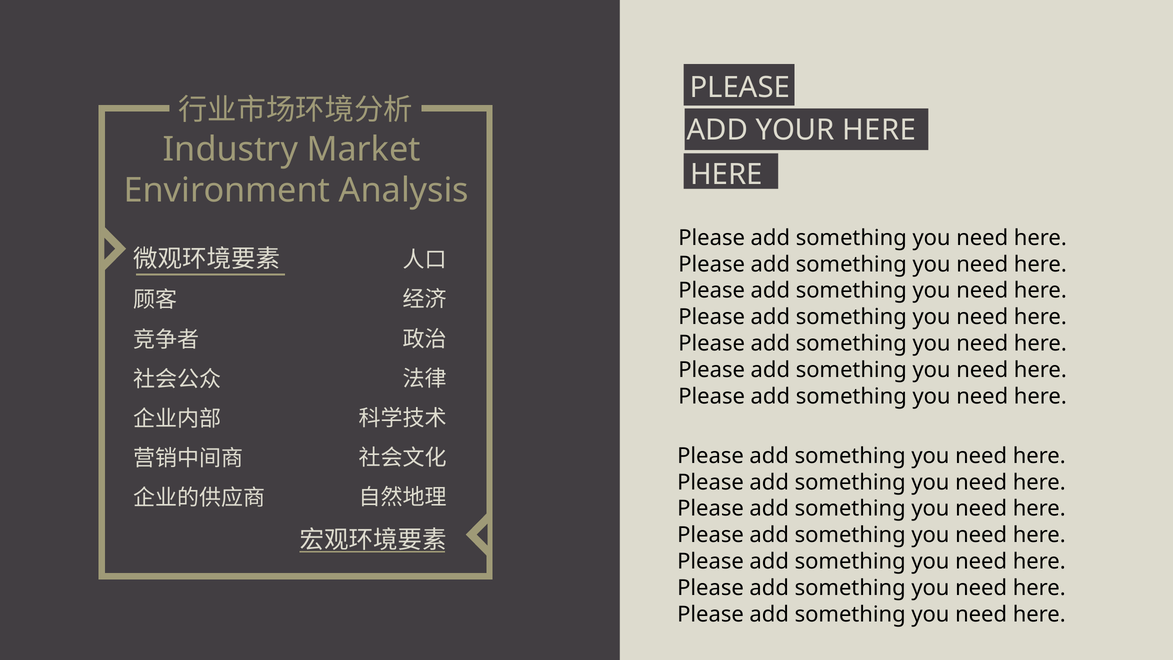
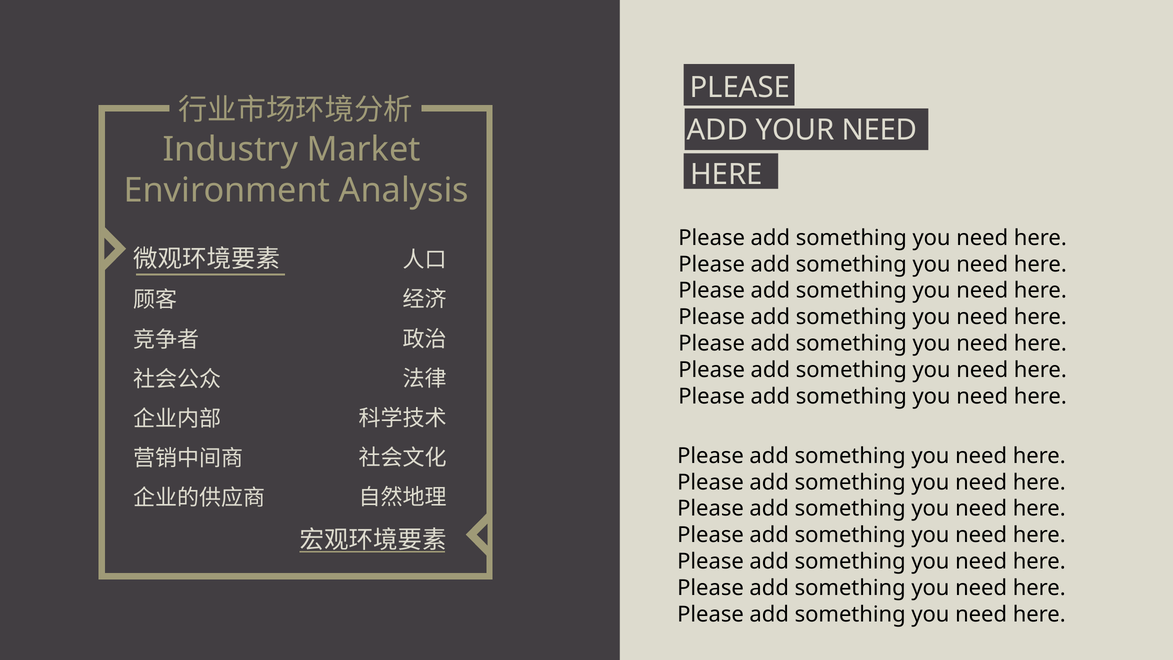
YOUR HERE: HERE -> NEED
